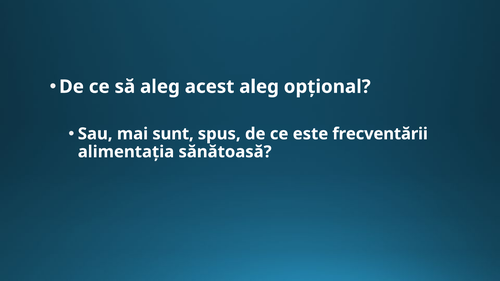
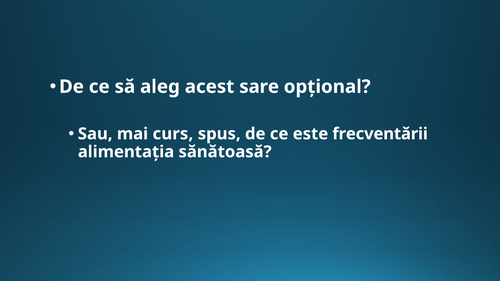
acest aleg: aleg -> sare
sunt: sunt -> curs
